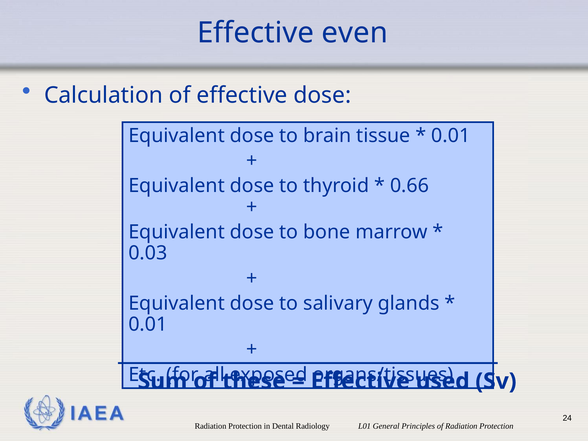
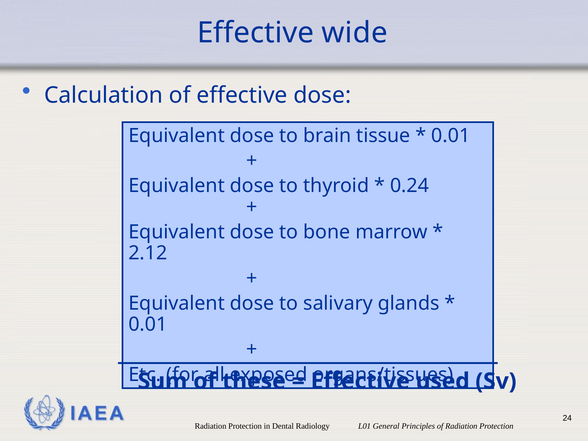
even: even -> wide
0.66: 0.66 -> 0.24
0.03: 0.03 -> 2.12
